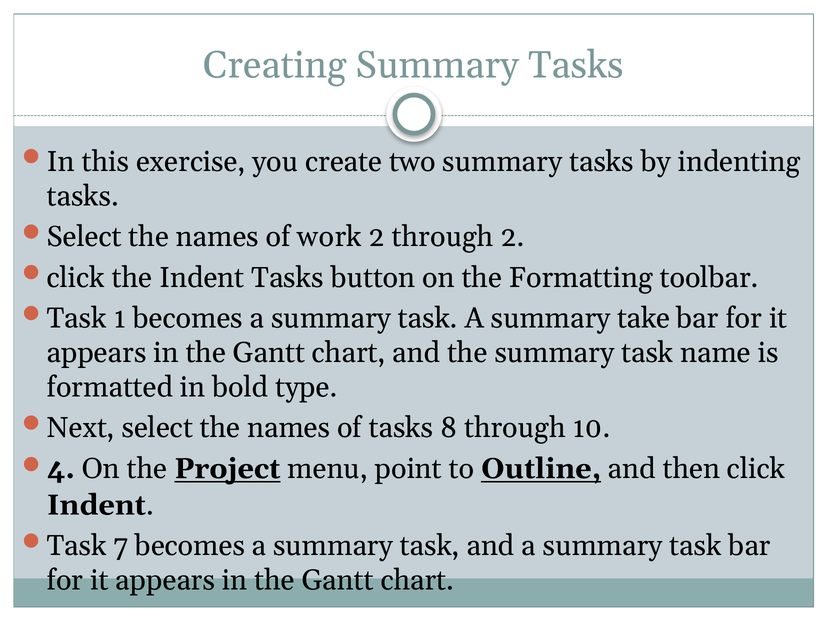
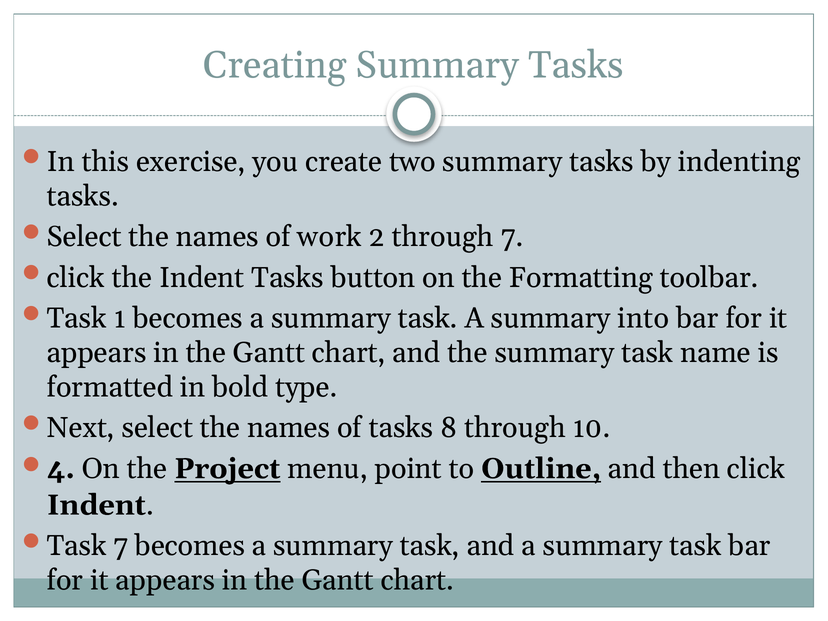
through 2: 2 -> 7
take: take -> into
